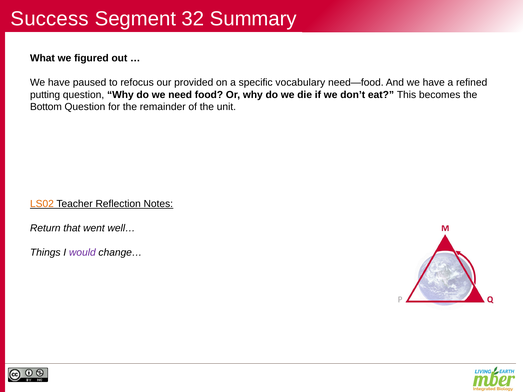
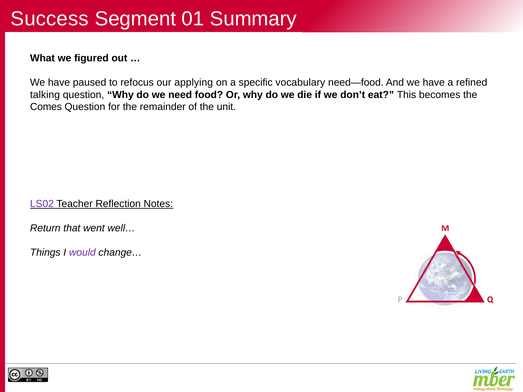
32: 32 -> 01
provided: provided -> applying
putting: putting -> talking
Bottom: Bottom -> Comes
LS02 colour: orange -> purple
